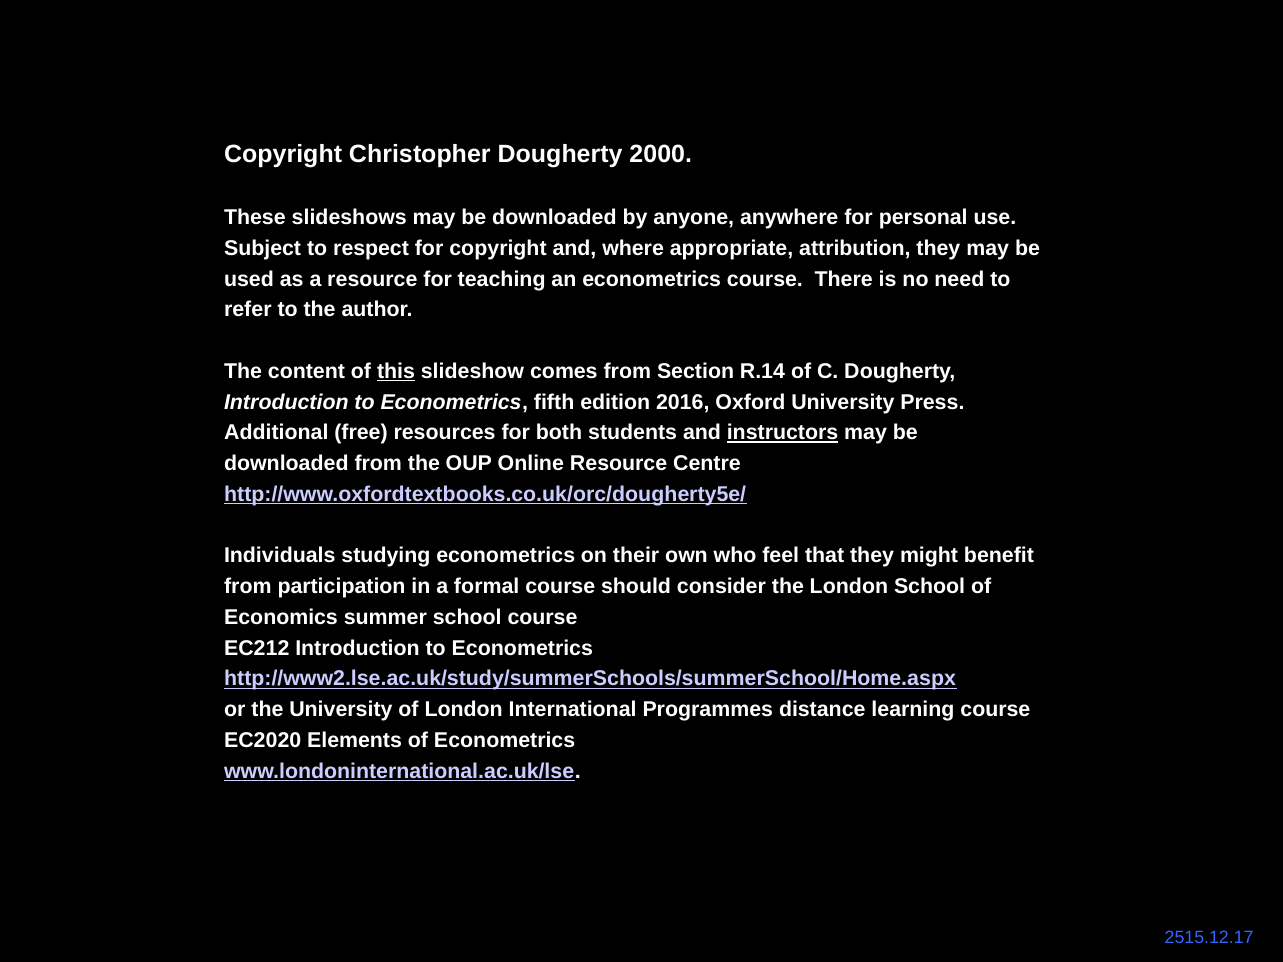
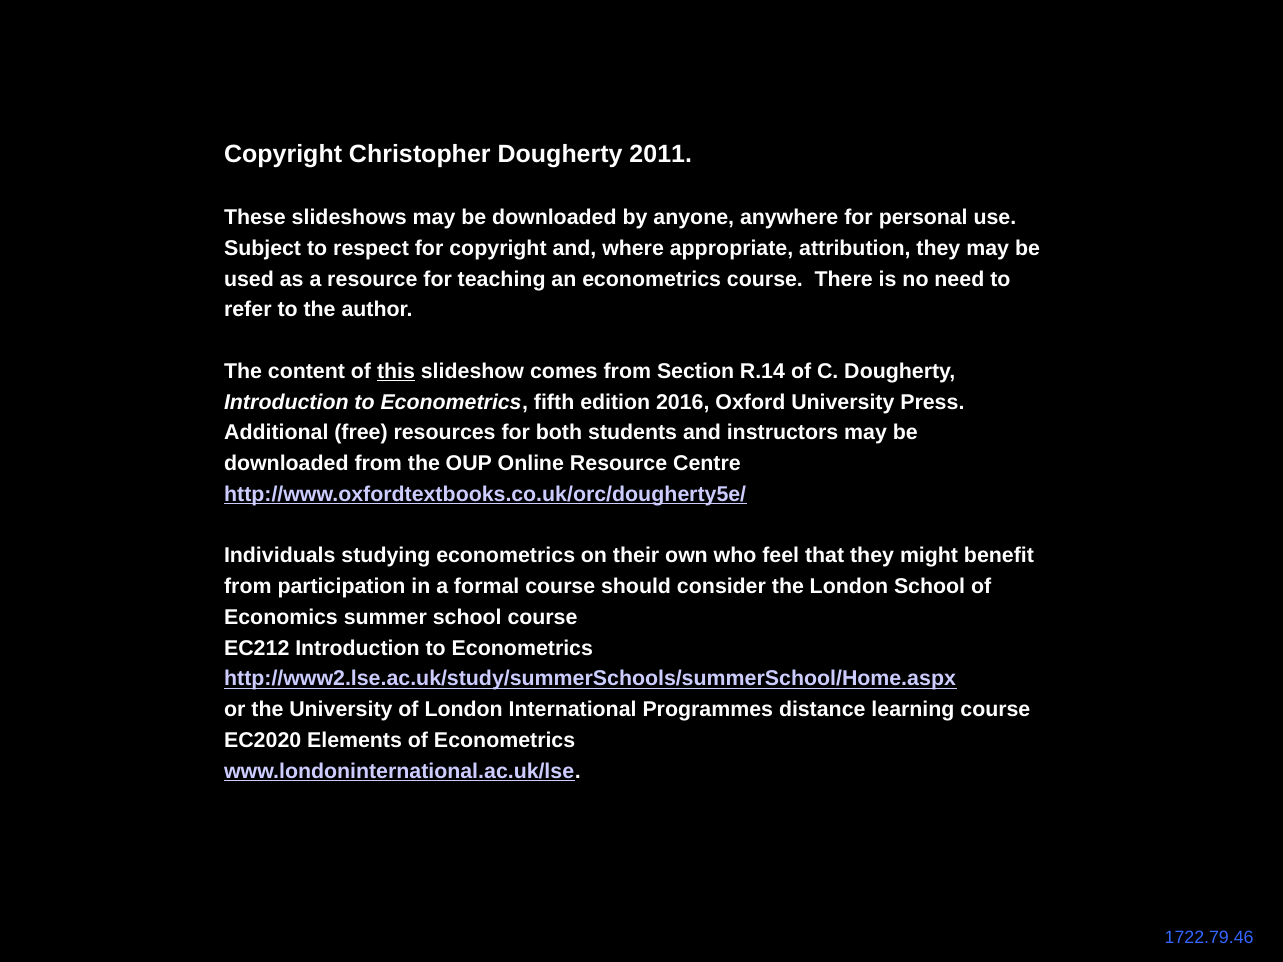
2000: 2000 -> 2011
instructors underline: present -> none
2515.12.17: 2515.12.17 -> 1722.79.46
